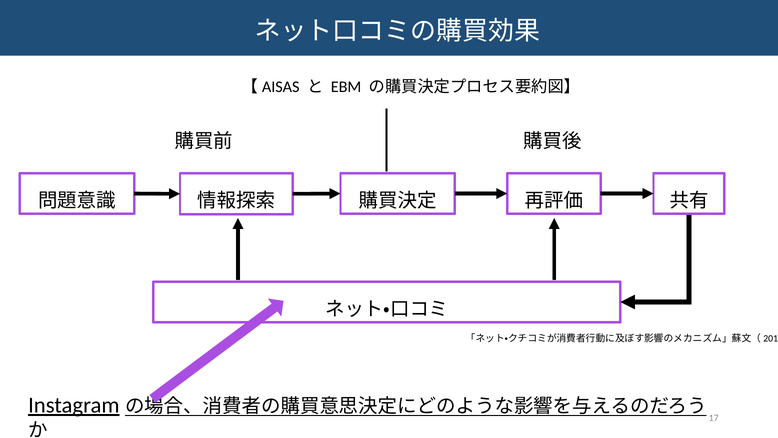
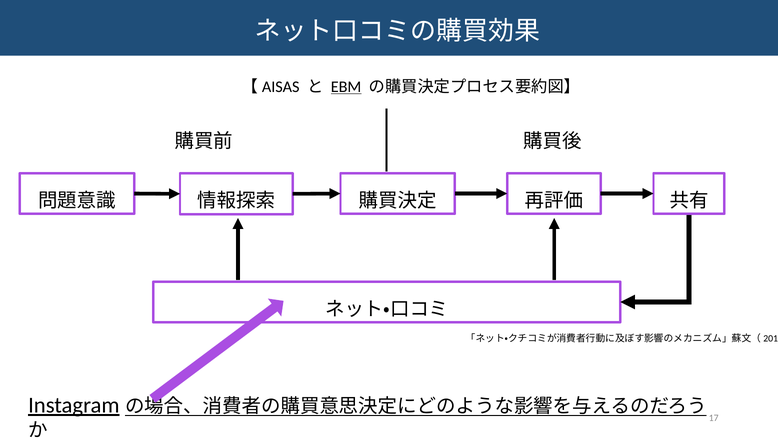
EBM underline: none -> present
